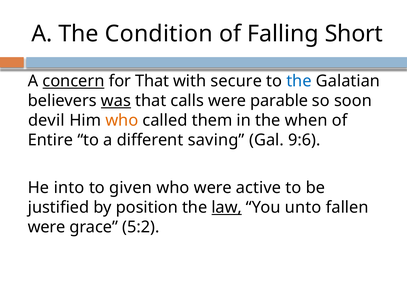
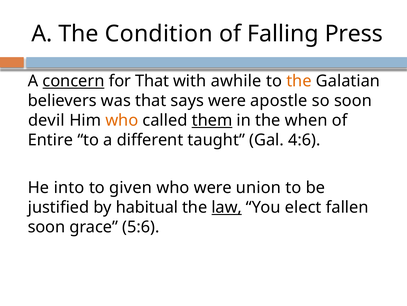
Short: Short -> Press
secure: secure -> awhile
the at (299, 81) colour: blue -> orange
was underline: present -> none
calls: calls -> says
parable: parable -> apostle
them underline: none -> present
saving: saving -> taught
9:6: 9:6 -> 4:6
active: active -> union
position: position -> habitual
unto: unto -> elect
were at (47, 227): were -> soon
5:2: 5:2 -> 5:6
